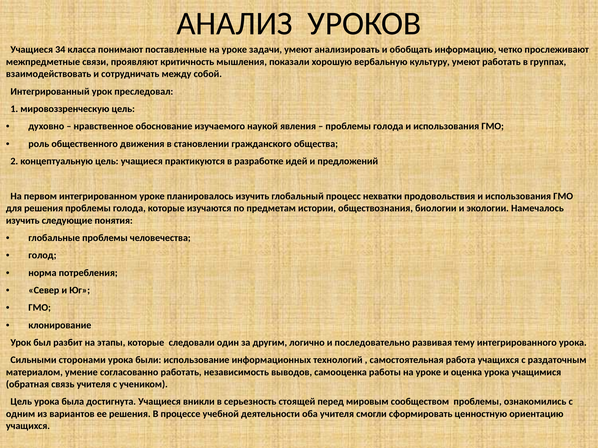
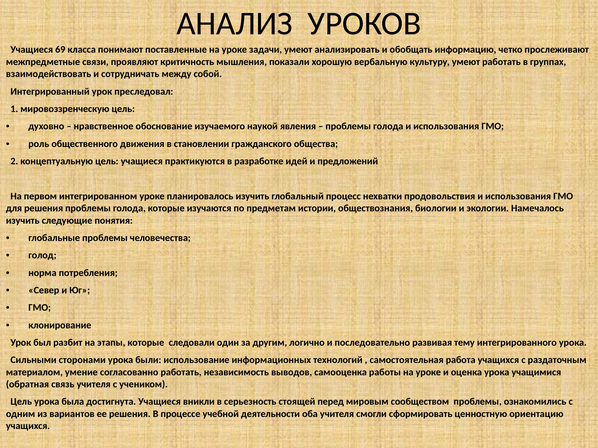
34: 34 -> 69
